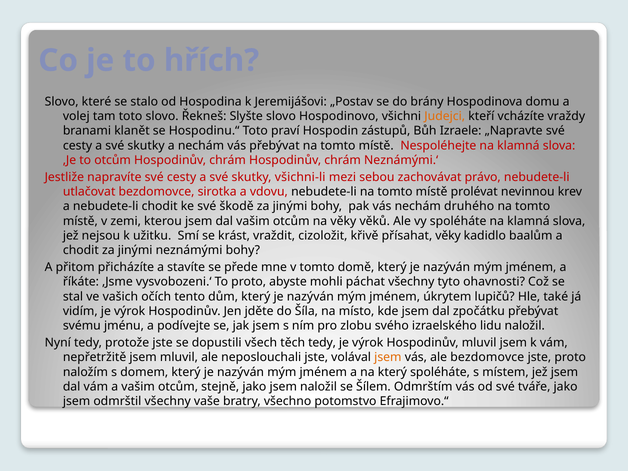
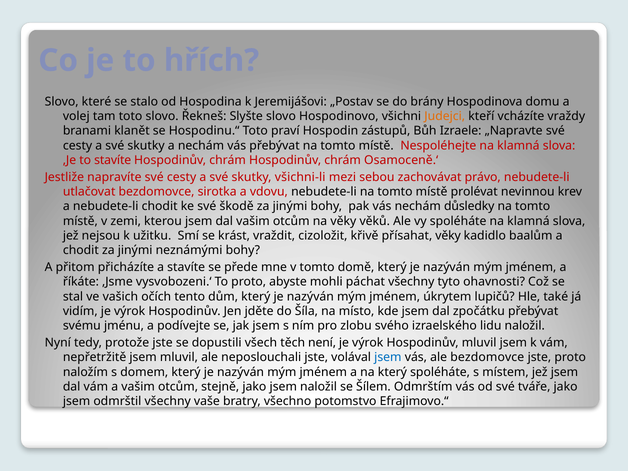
to otcům: otcům -> stavíte
Neznámými.‘: Neznámými.‘ -> Osamoceně.‘
druhého: druhého -> důsledky
těch tedy: tedy -> není
jsem at (388, 357) colour: orange -> blue
